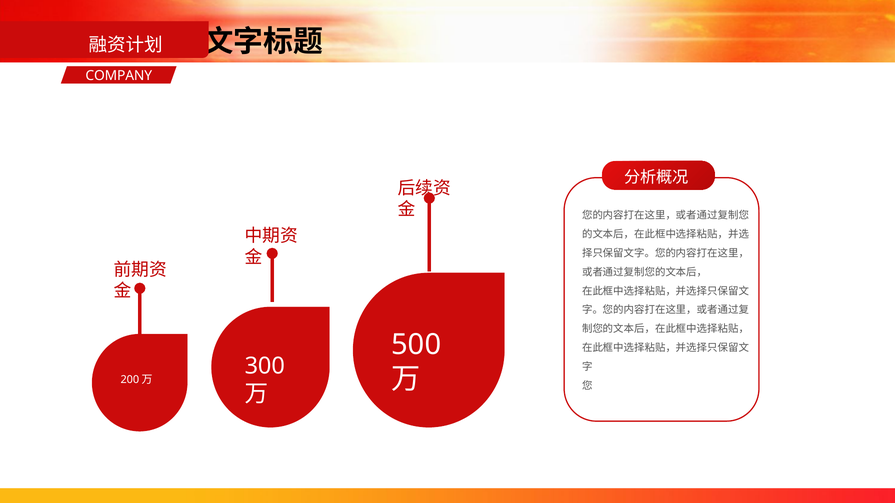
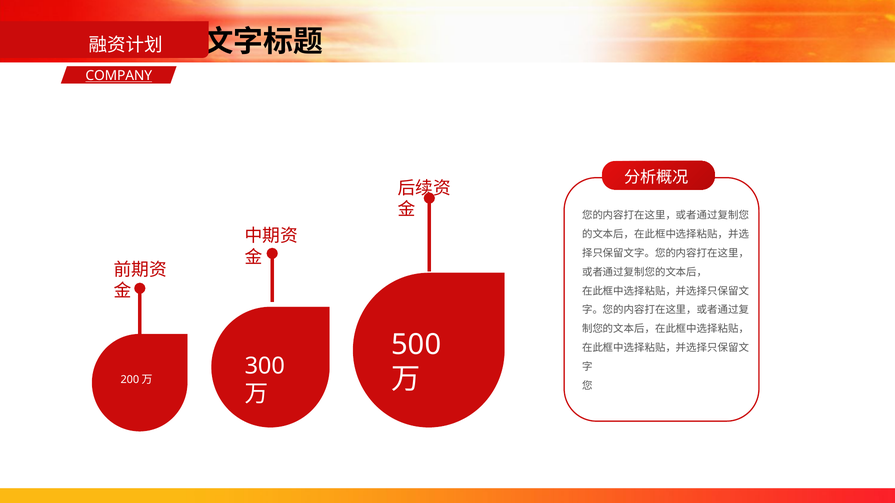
COMPANY underline: none -> present
